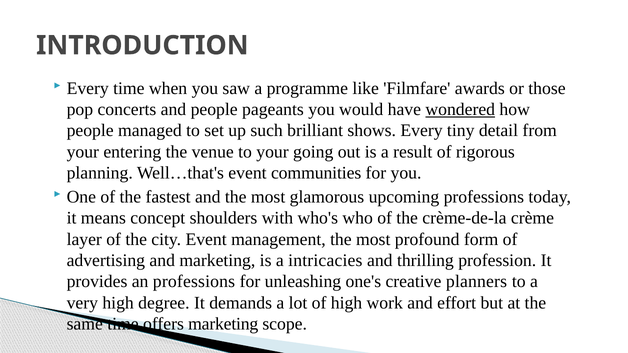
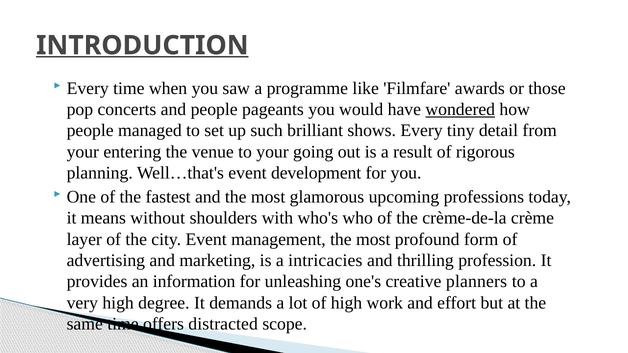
INTRODUCTION underline: none -> present
communities: communities -> development
concept: concept -> without
an professions: professions -> information
offers marketing: marketing -> distracted
